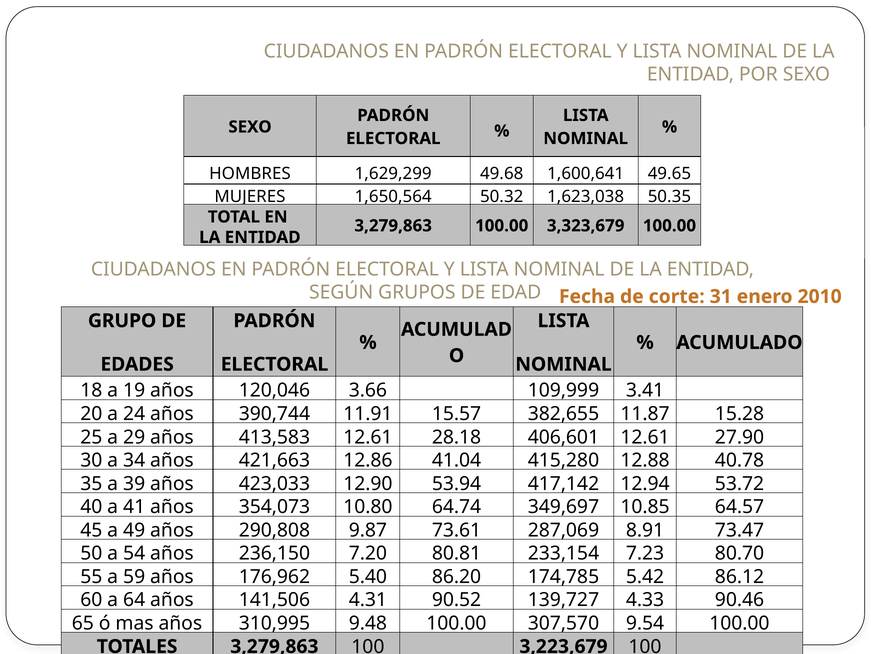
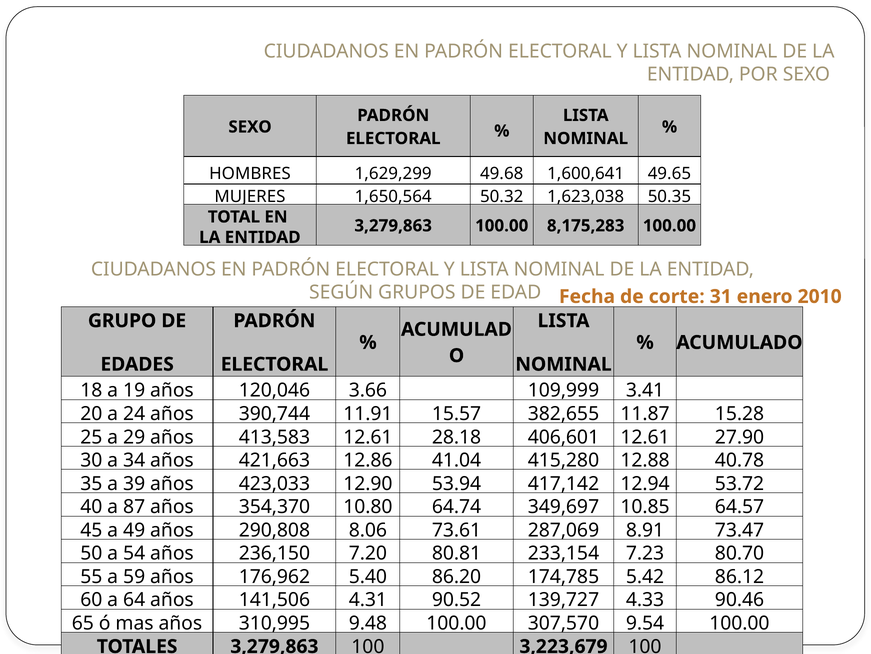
3,323,679: 3,323,679 -> 8,175,283
41: 41 -> 87
354,073: 354,073 -> 354,370
9.87: 9.87 -> 8.06
